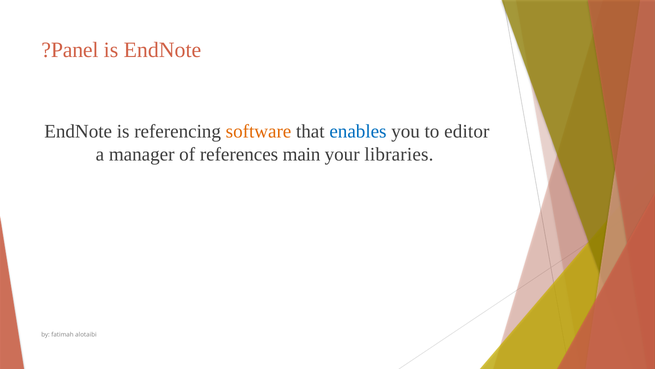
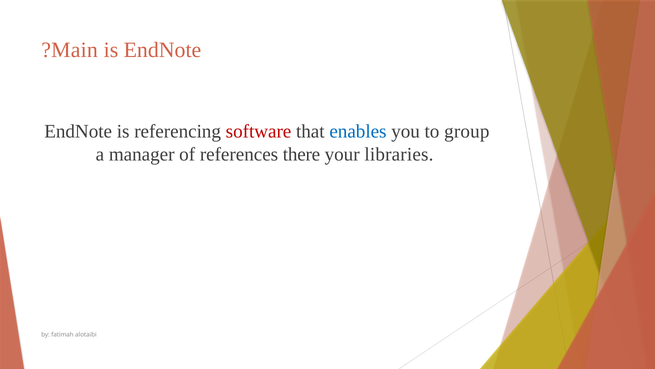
Panel: Panel -> Main
software colour: orange -> red
editor: editor -> group
main: main -> there
